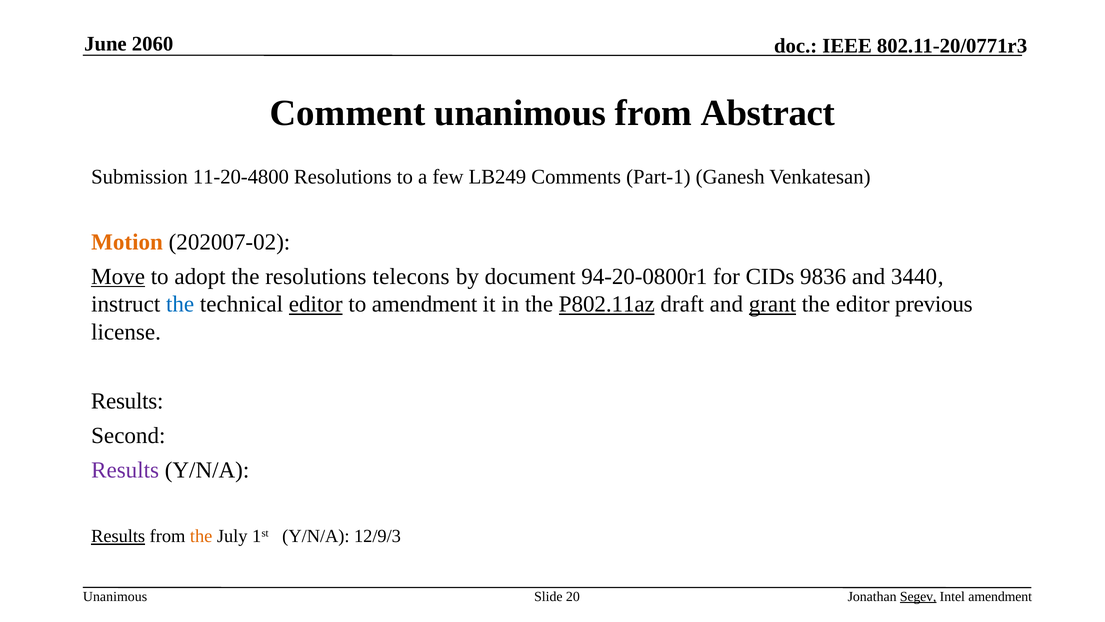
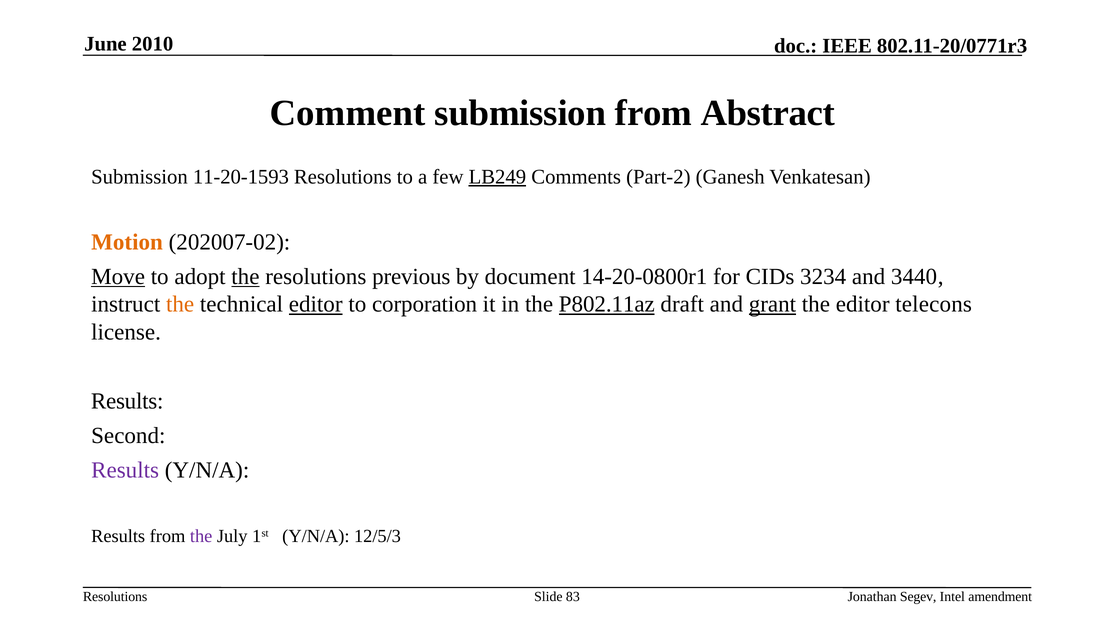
2060: 2060 -> 2010
Comment unanimous: unanimous -> submission
11-20-4800: 11-20-4800 -> 11-20-1593
LB249 underline: none -> present
Part-1: Part-1 -> Part-2
the at (245, 276) underline: none -> present
telecons: telecons -> previous
94-20-0800r1: 94-20-0800r1 -> 14-20-0800r1
9836: 9836 -> 3234
the at (180, 304) colour: blue -> orange
to amendment: amendment -> corporation
previous: previous -> telecons
Results at (118, 536) underline: present -> none
the at (201, 536) colour: orange -> purple
12/9/3: 12/9/3 -> 12/5/3
Unanimous at (115, 596): Unanimous -> Resolutions
20: 20 -> 83
Segev underline: present -> none
